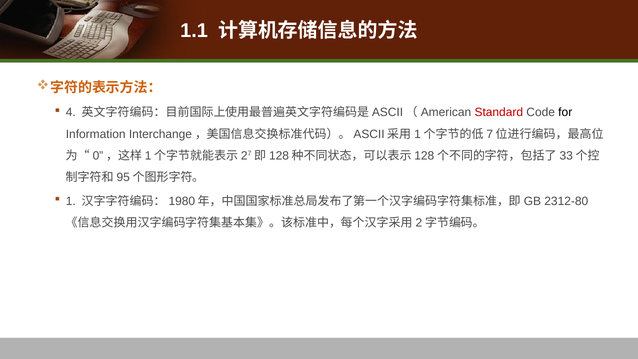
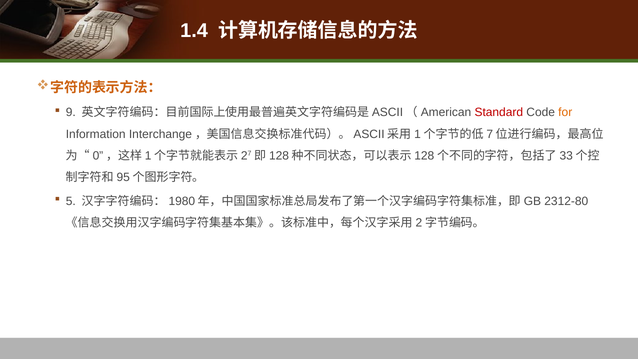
1.1: 1.1 -> 1.4
4: 4 -> 9
for colour: black -> orange
1: 1 -> 5
